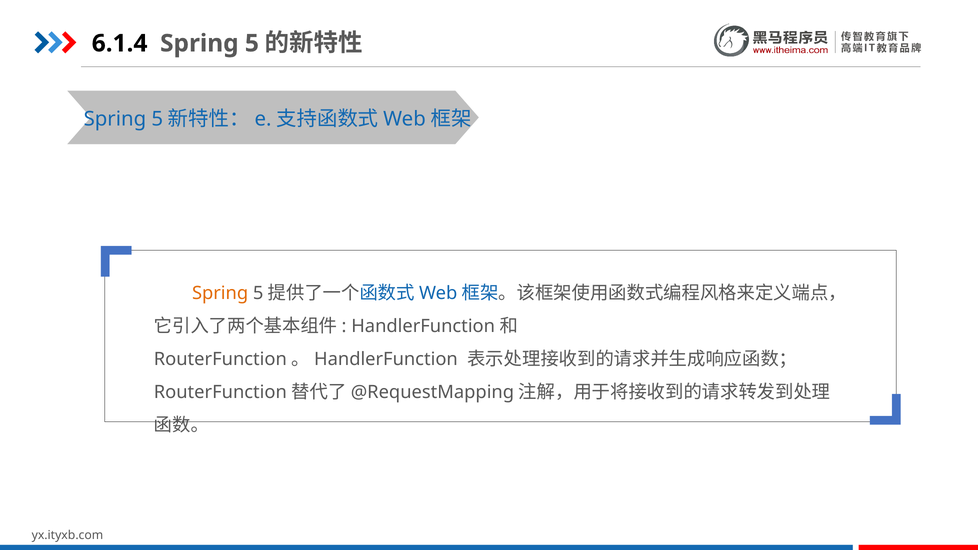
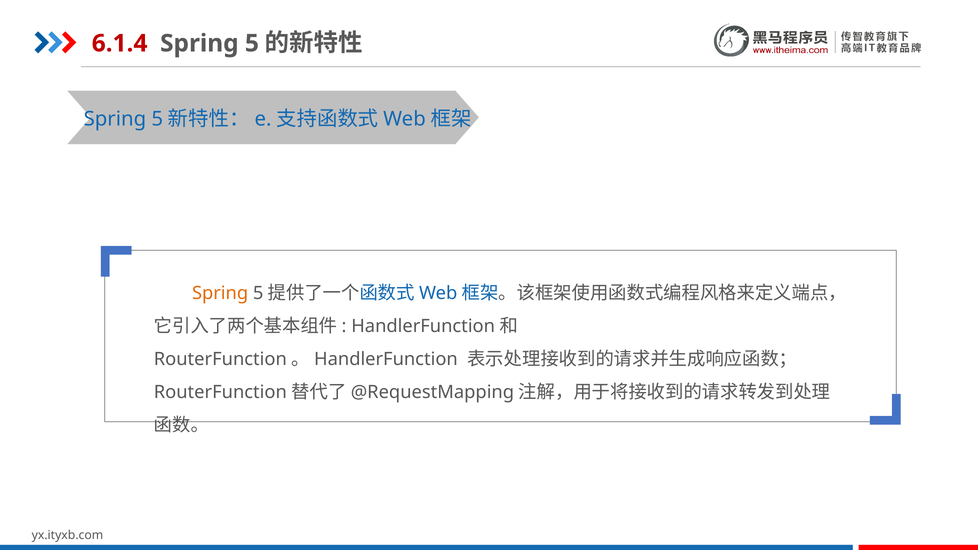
6.1.4 colour: black -> red
